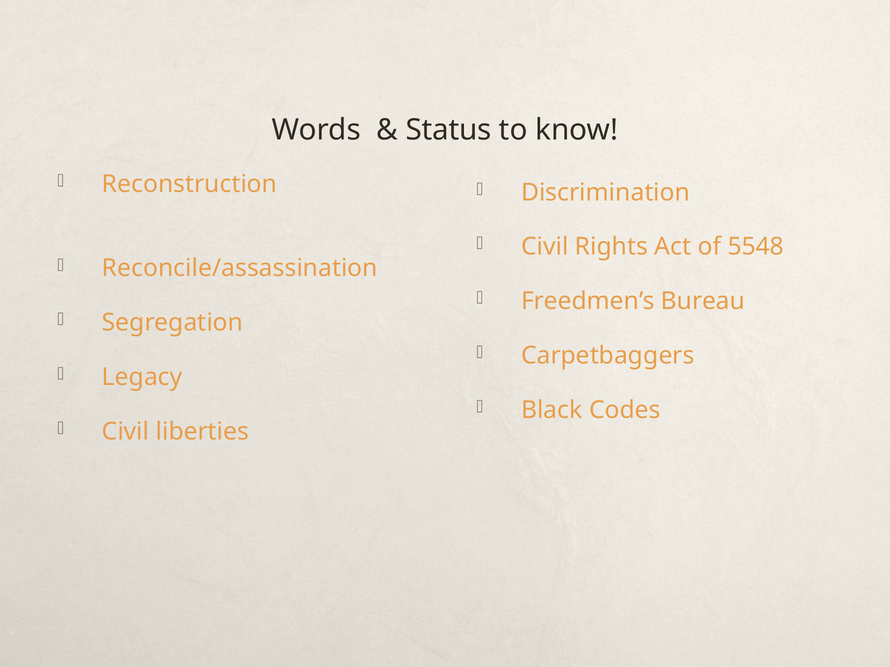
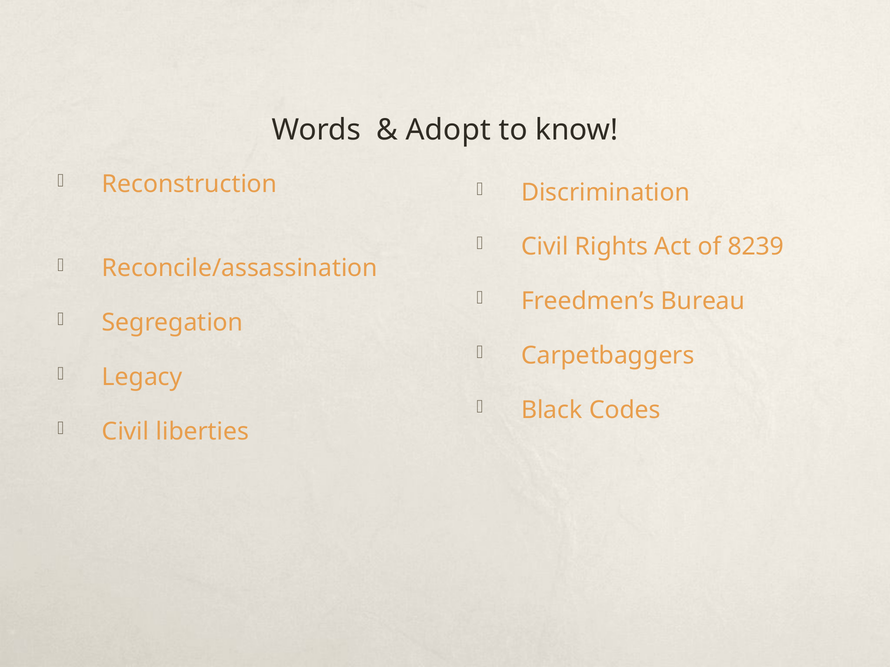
Status: Status -> Adopt
5548: 5548 -> 8239
